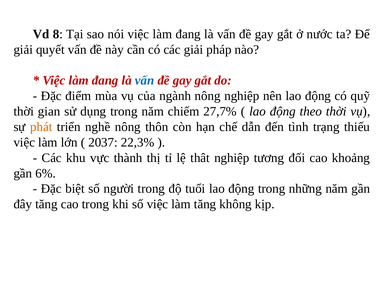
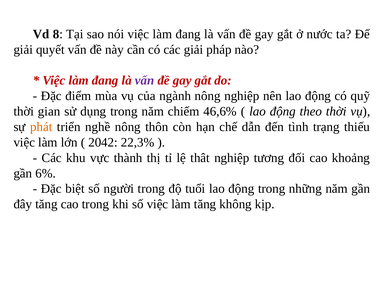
vấn at (145, 81) colour: blue -> purple
27,7%: 27,7% -> 46,6%
2037: 2037 -> 2042
